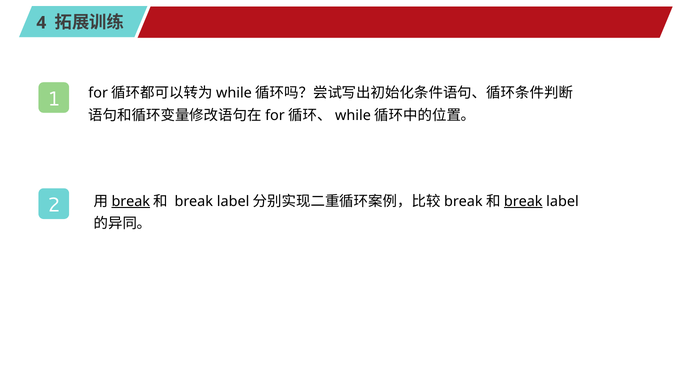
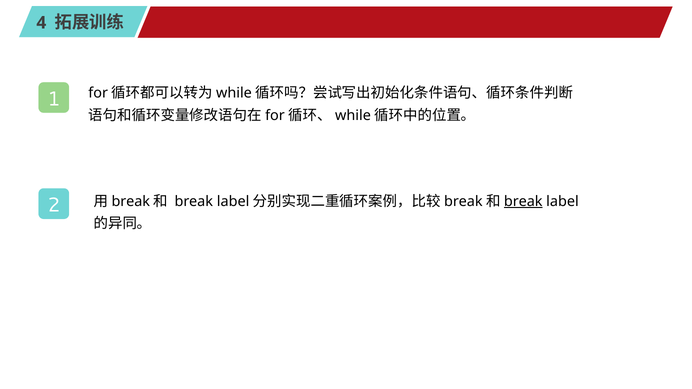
break at (131, 201) underline: present -> none
